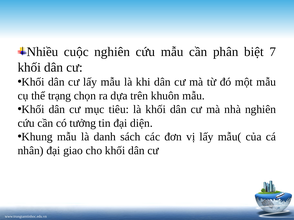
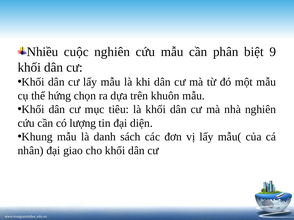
7: 7 -> 9
trạng: trạng -> hứng
tưởng: tưởng -> lượng
